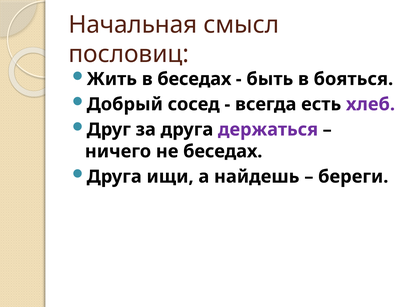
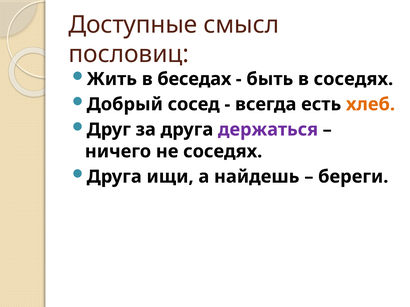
Начальная: Начальная -> Доступные
в бояться: бояться -> соседях
хлеб colour: purple -> orange
не беседах: беседах -> соседях
